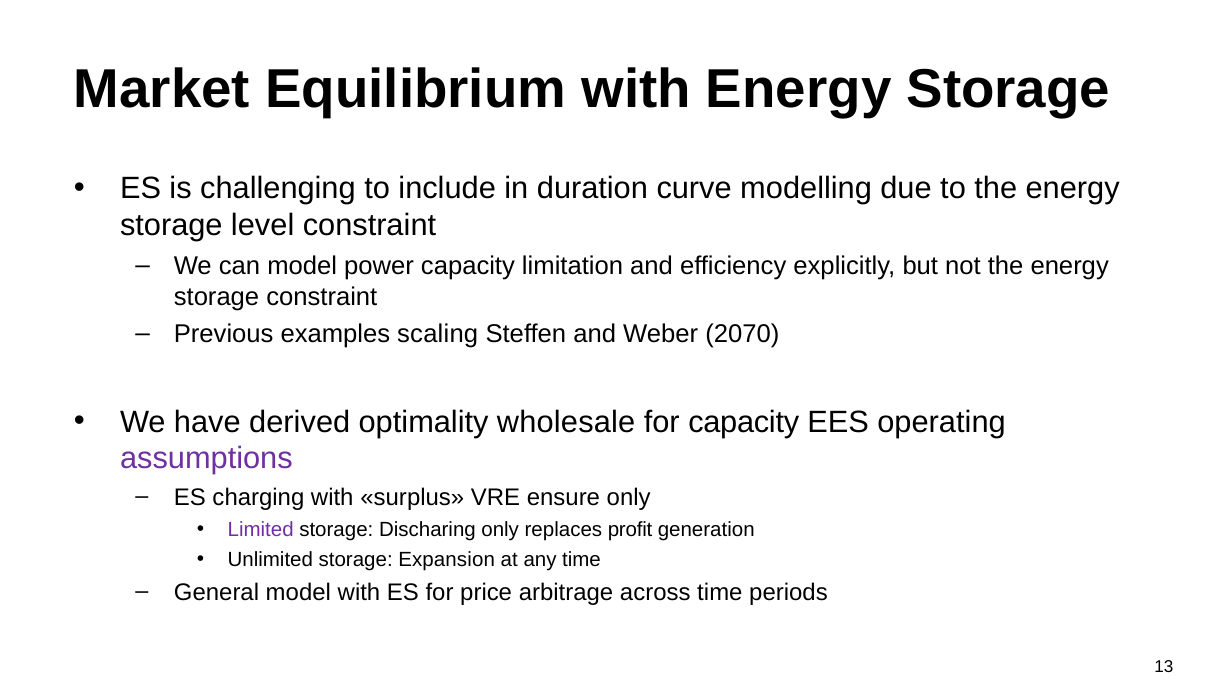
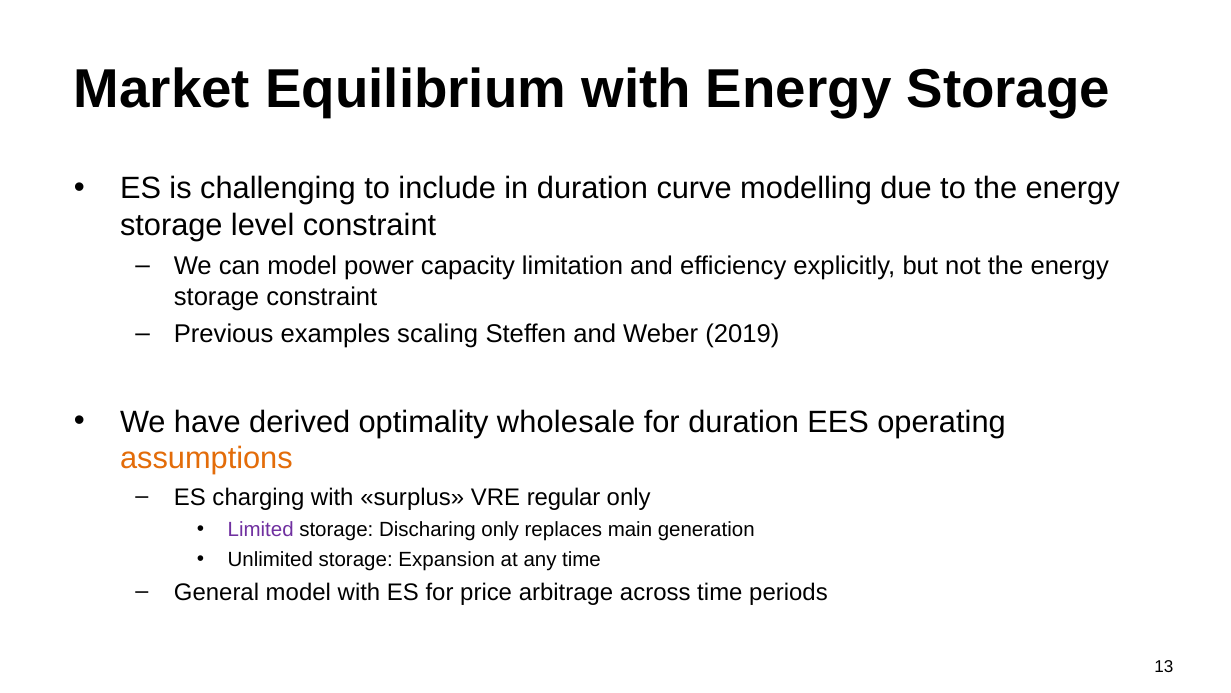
2070: 2070 -> 2019
for capacity: capacity -> duration
assumptions colour: purple -> orange
ensure: ensure -> regular
profit: profit -> main
